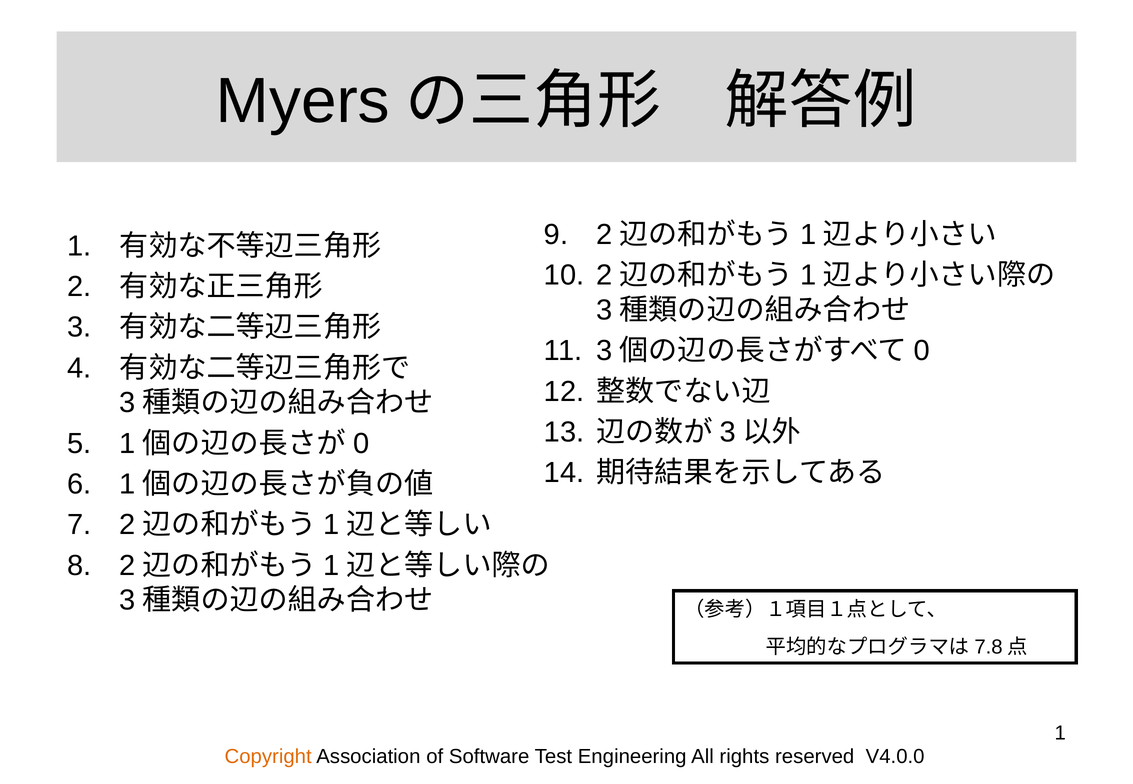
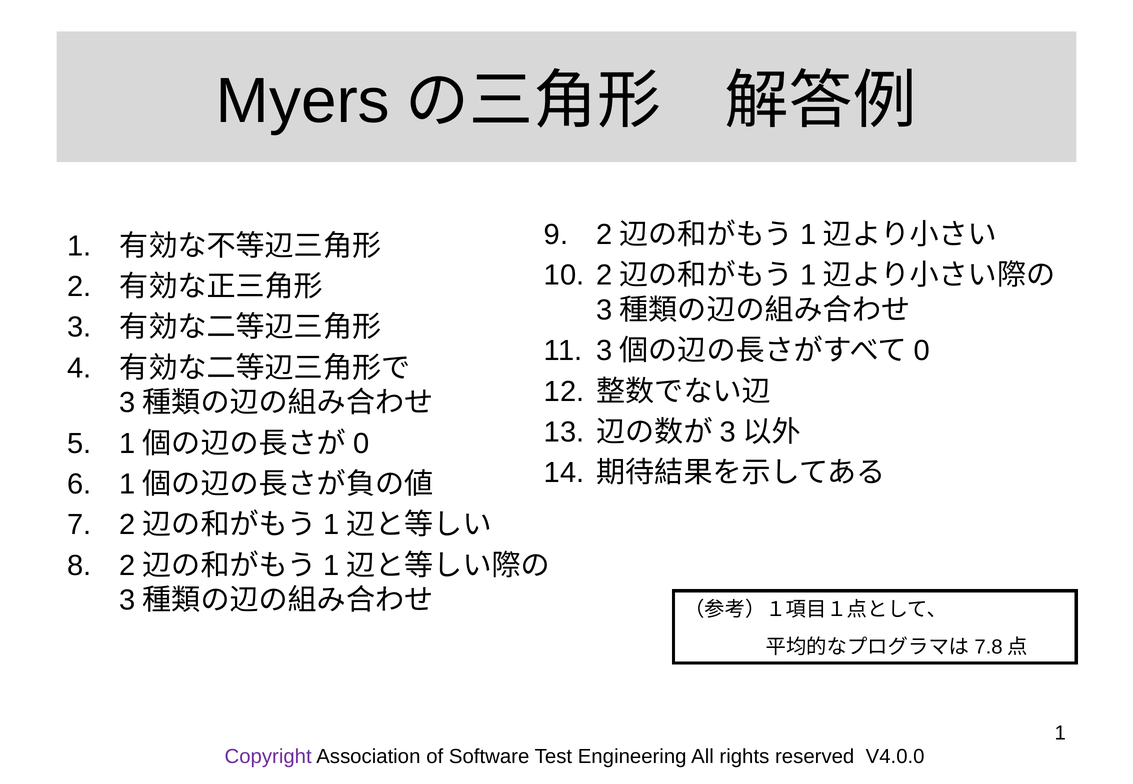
Copyright colour: orange -> purple
